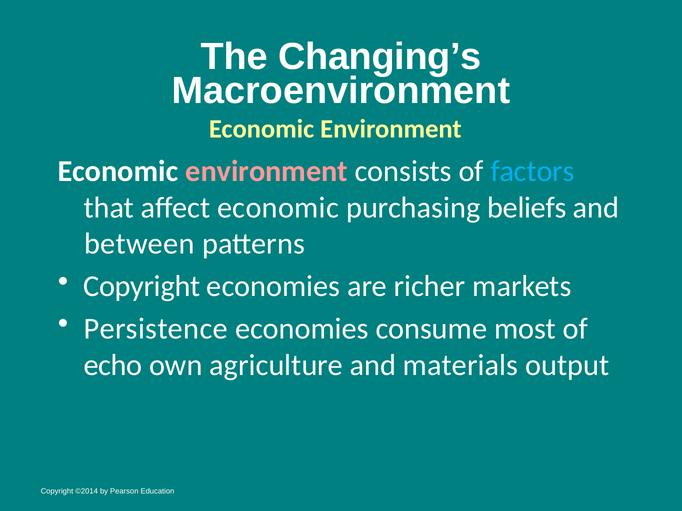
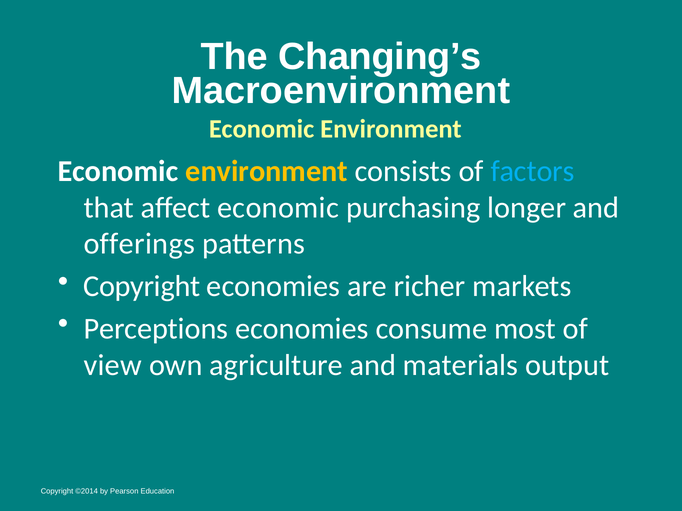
environment at (267, 171) colour: pink -> yellow
beliefs: beliefs -> longer
between: between -> offerings
Persistence: Persistence -> Perceptions
echo: echo -> view
